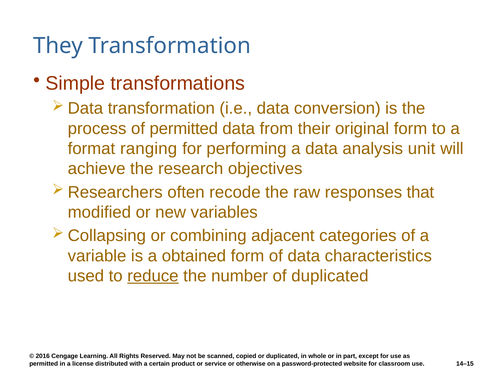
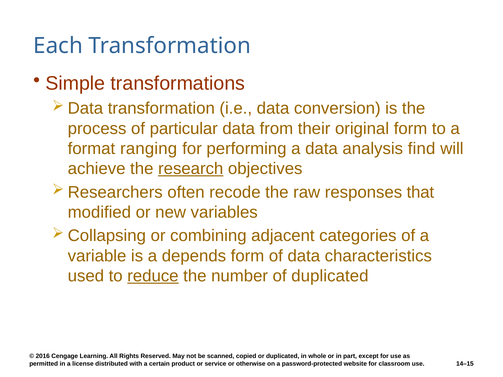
They: They -> Each
of permitted: permitted -> particular
unit: unit -> find
research underline: none -> present
obtained: obtained -> depends
